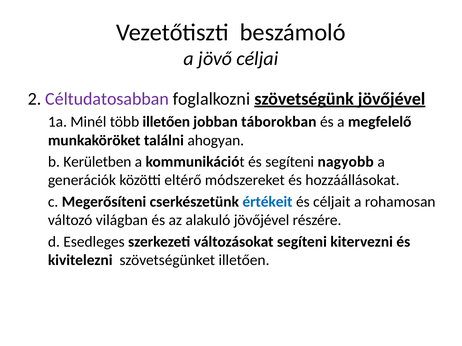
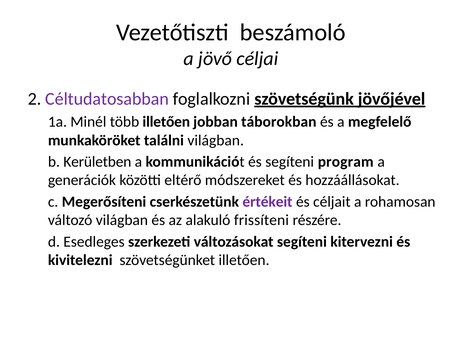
találni ahogyan: ahogyan -> világban
nagyobb: nagyobb -> program
értékeit colour: blue -> purple
alakuló jövőjével: jövőjével -> frissíteni
